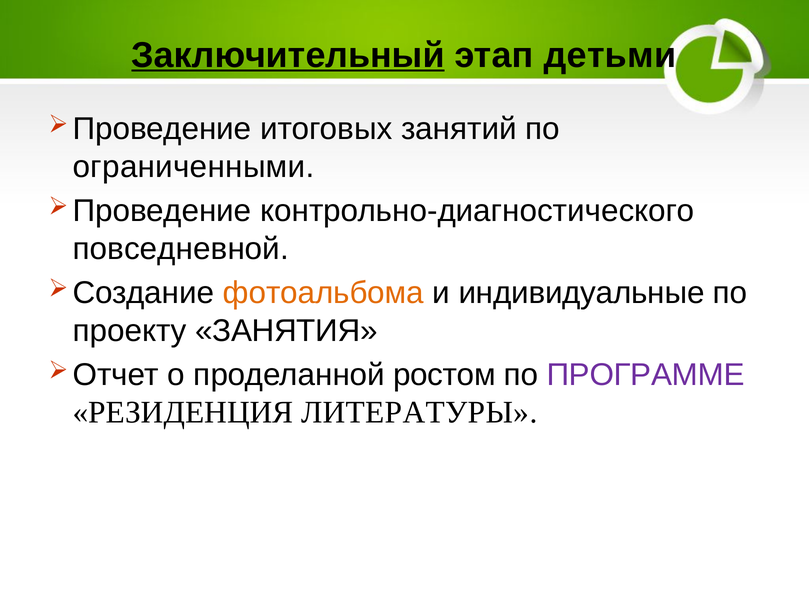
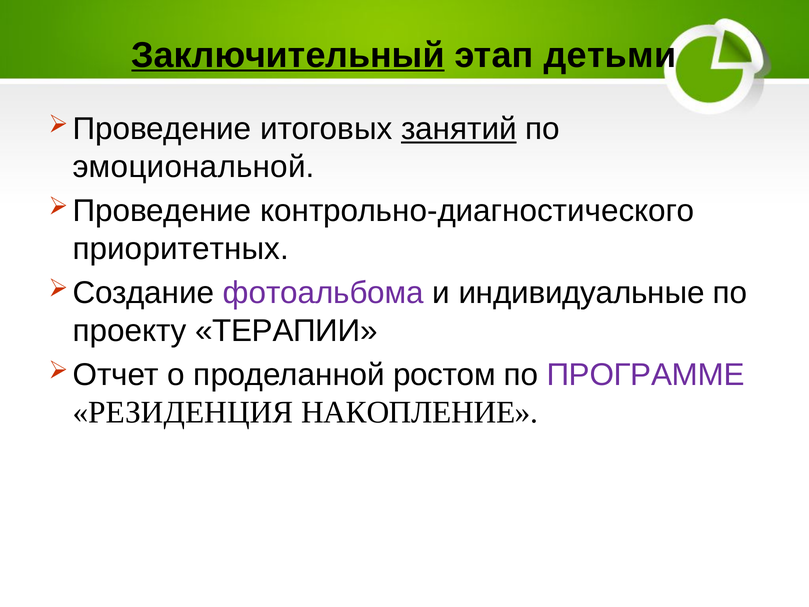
занятий underline: none -> present
ограниченными: ограниченными -> эмоциональной
повседневной: повседневной -> приоритетных
фотоальбома colour: orange -> purple
ЗАНЯТИЯ: ЗАНЯТИЯ -> ТЕРАПИИ
ЛИТЕРАТУРЫ: ЛИТЕРАТУРЫ -> НАКОПЛЕНИЕ
